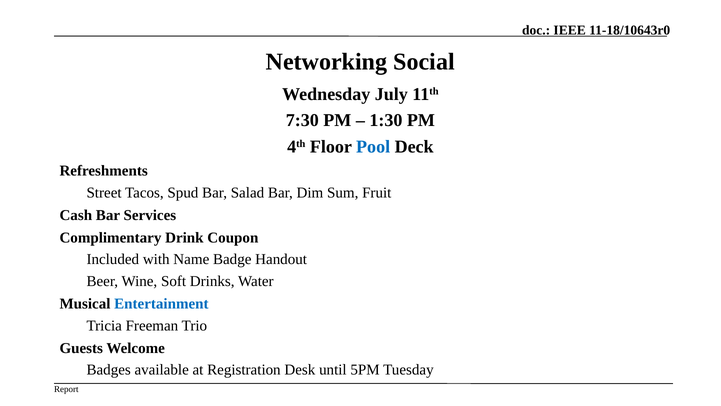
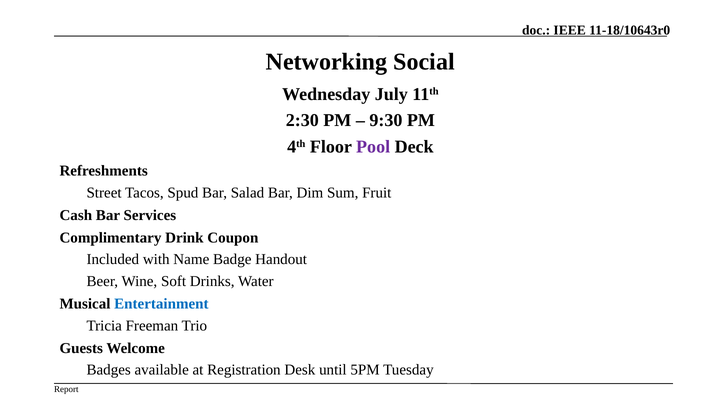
7:30: 7:30 -> 2:30
1:30: 1:30 -> 9:30
Pool colour: blue -> purple
